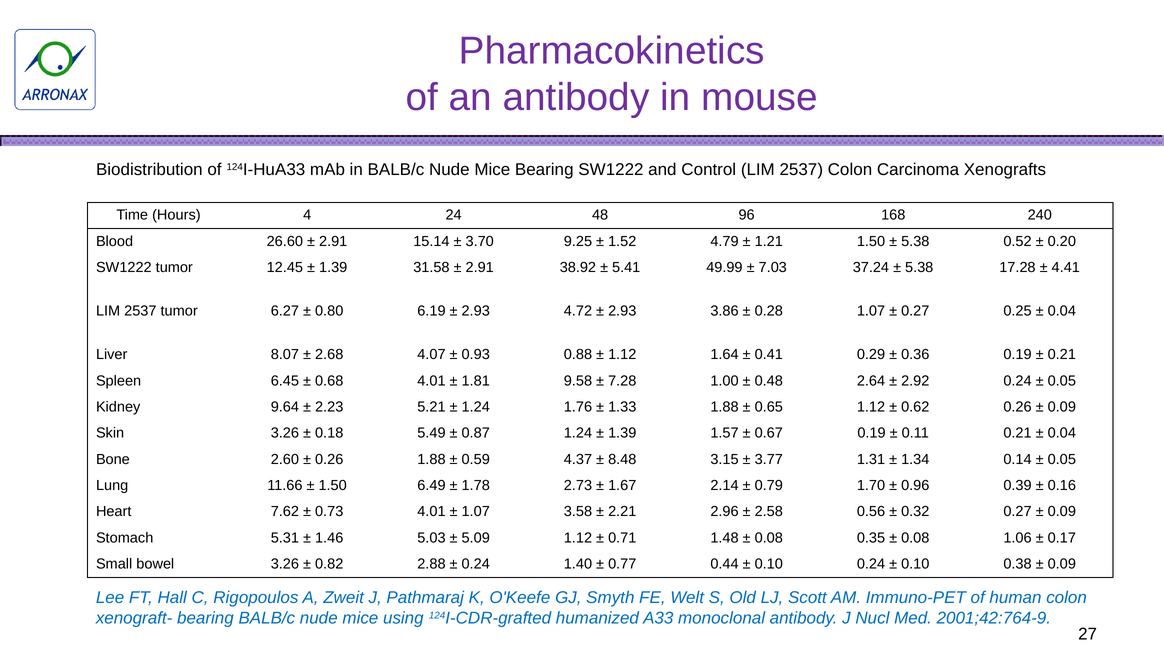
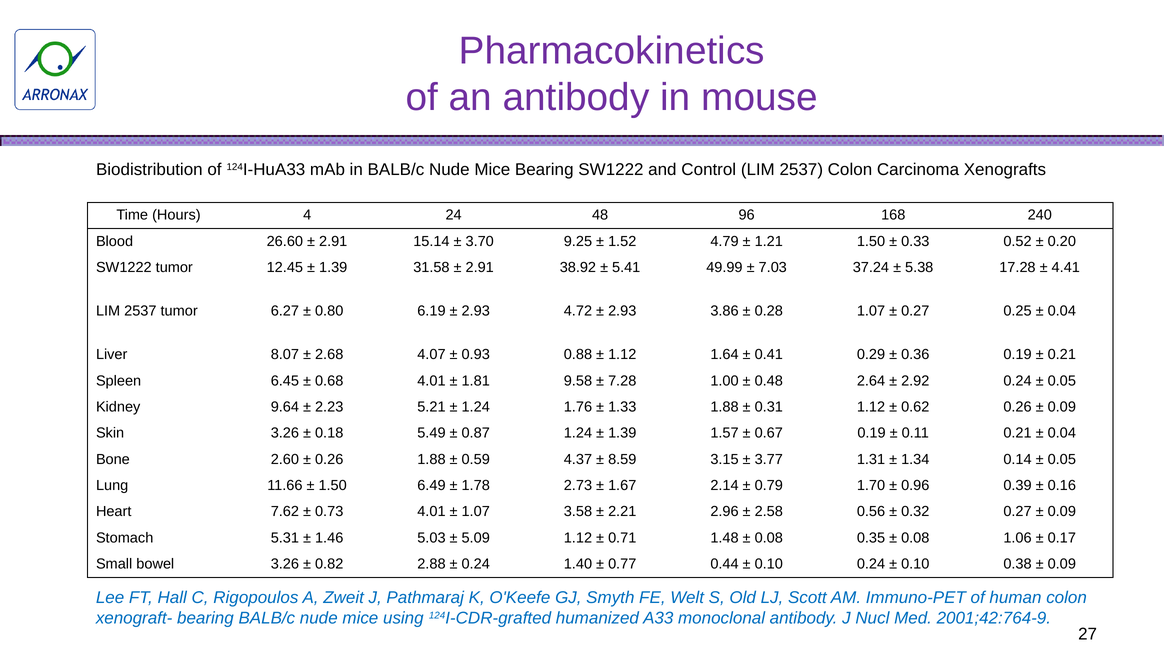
5.38 at (915, 241): 5.38 -> 0.33
0.65: 0.65 -> 0.31
8.48: 8.48 -> 8.59
